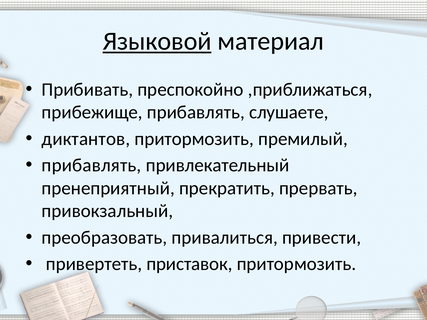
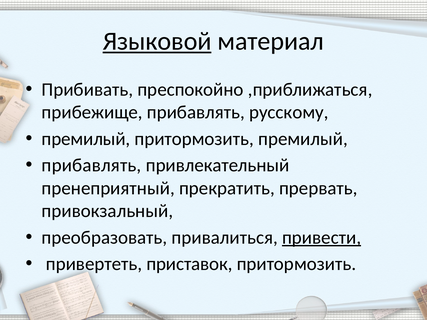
слушаете: слушаете -> русскому
диктантов at (86, 139): диктантов -> премилый
привести underline: none -> present
